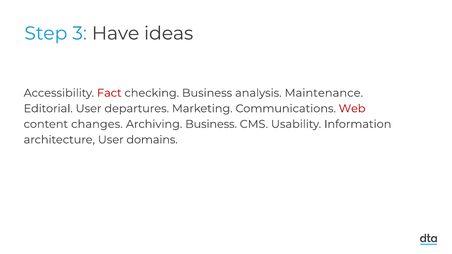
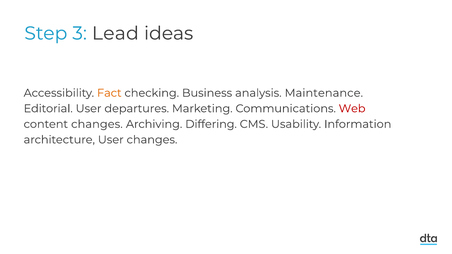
Have: Have -> Lead
Fact colour: red -> orange
Archiving Business: Business -> Differing
User domains: domains -> changes
